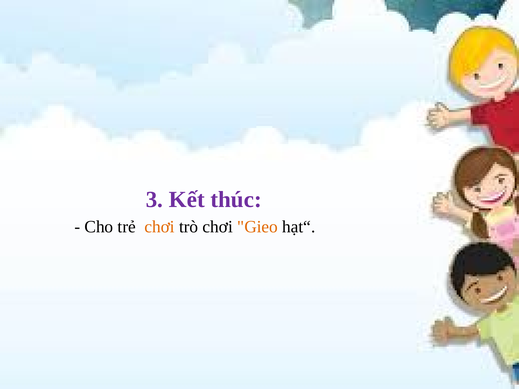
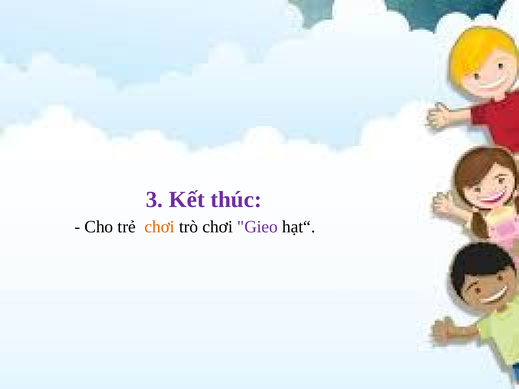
Gieo colour: orange -> purple
